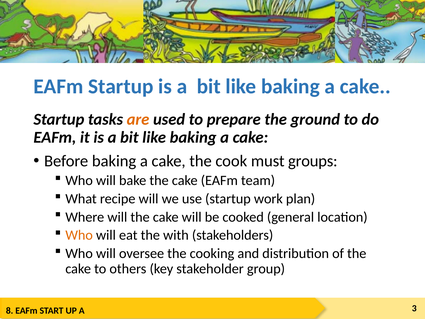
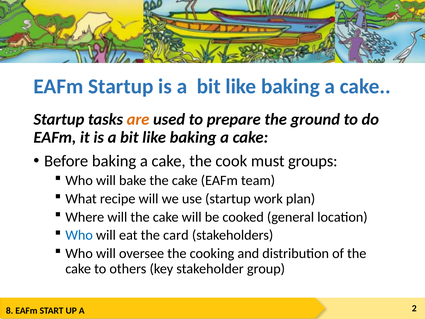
Who at (79, 235) colour: orange -> blue
with: with -> card
3: 3 -> 2
